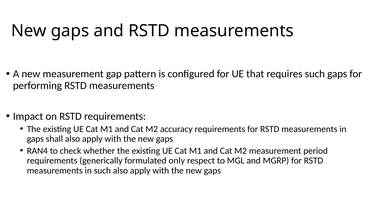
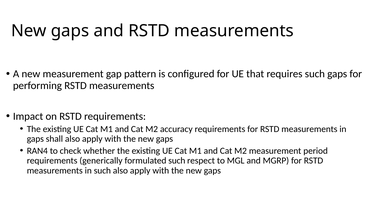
formulated only: only -> such
